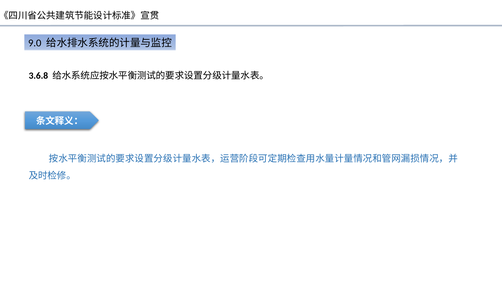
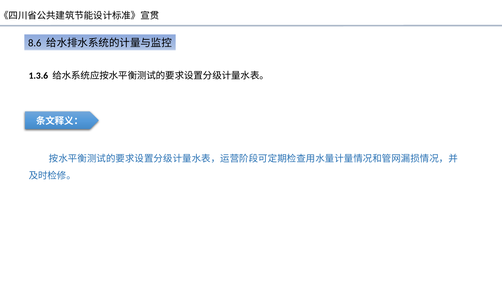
9.0: 9.0 -> 8.6
3.6.8: 3.6.8 -> 1.3.6
